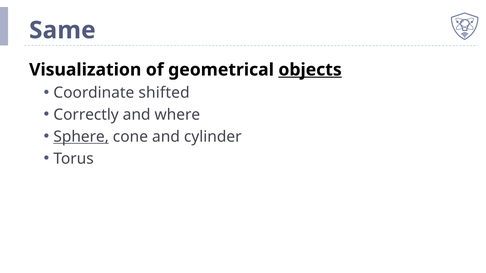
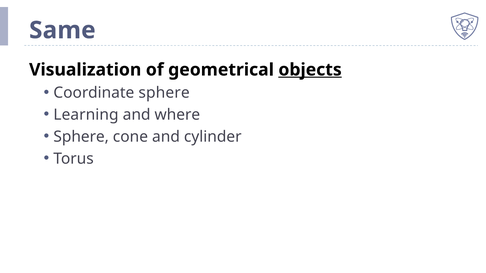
Coordinate shifted: shifted -> sphere
Correctly: Correctly -> Learning
Sphere at (81, 137) underline: present -> none
